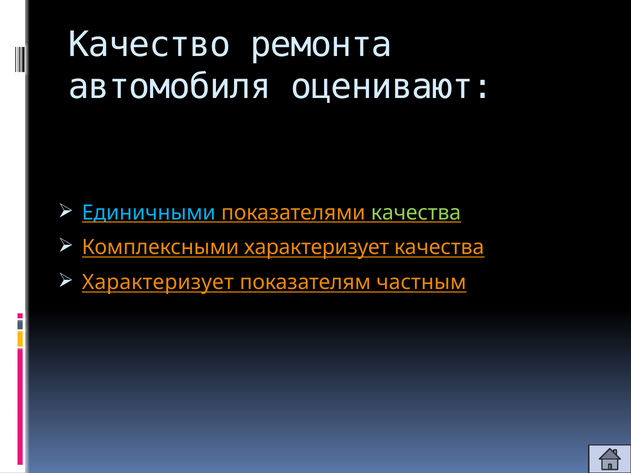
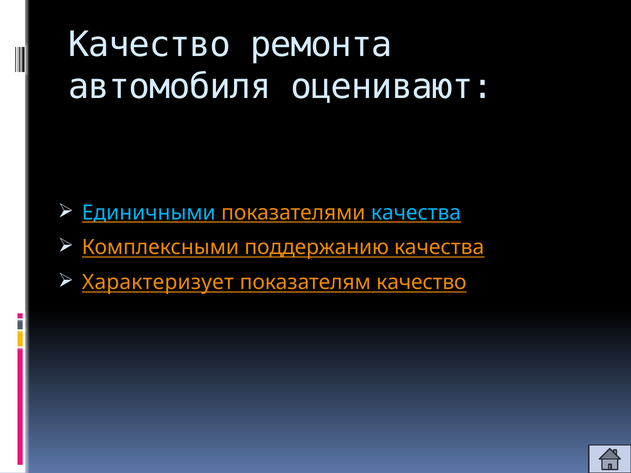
качества at (416, 213) colour: light green -> light blue
Комплексными характеризует: характеризует -> поддержанию
показателям частным: частным -> качество
